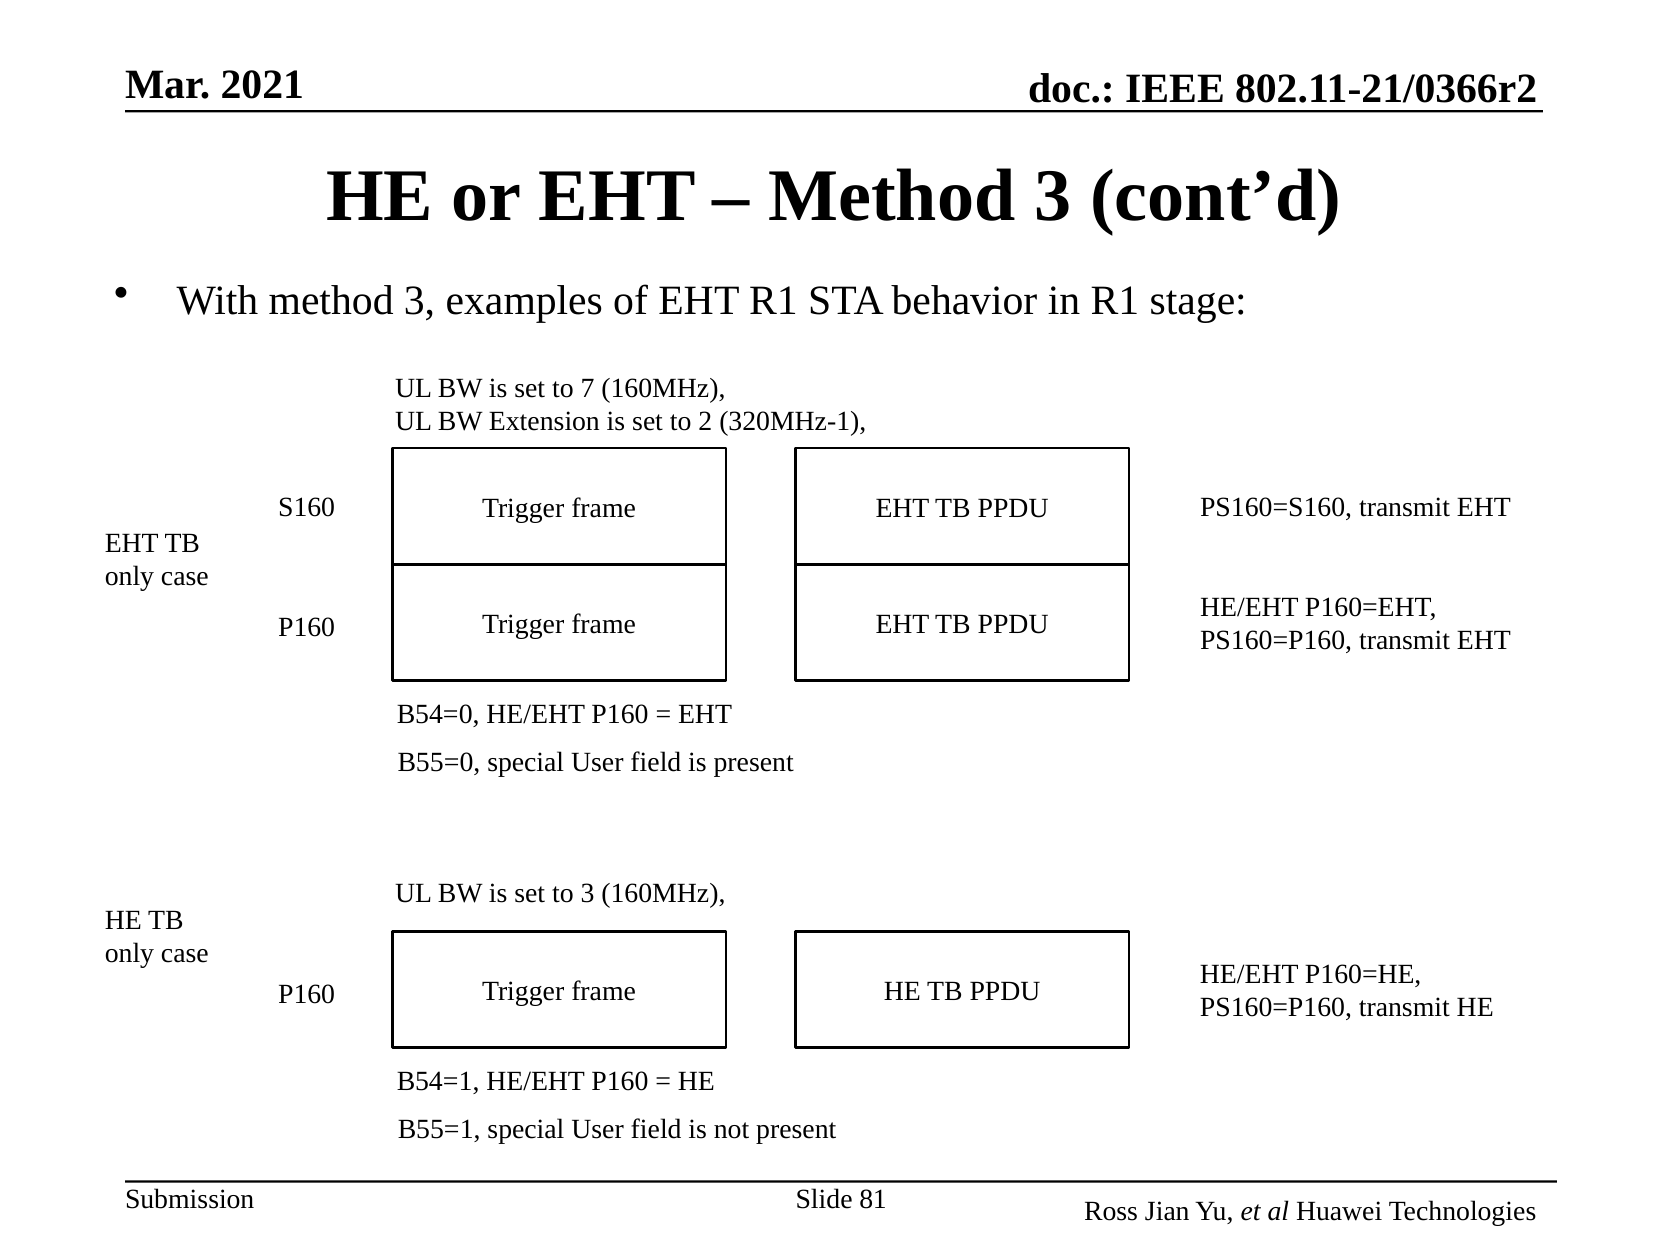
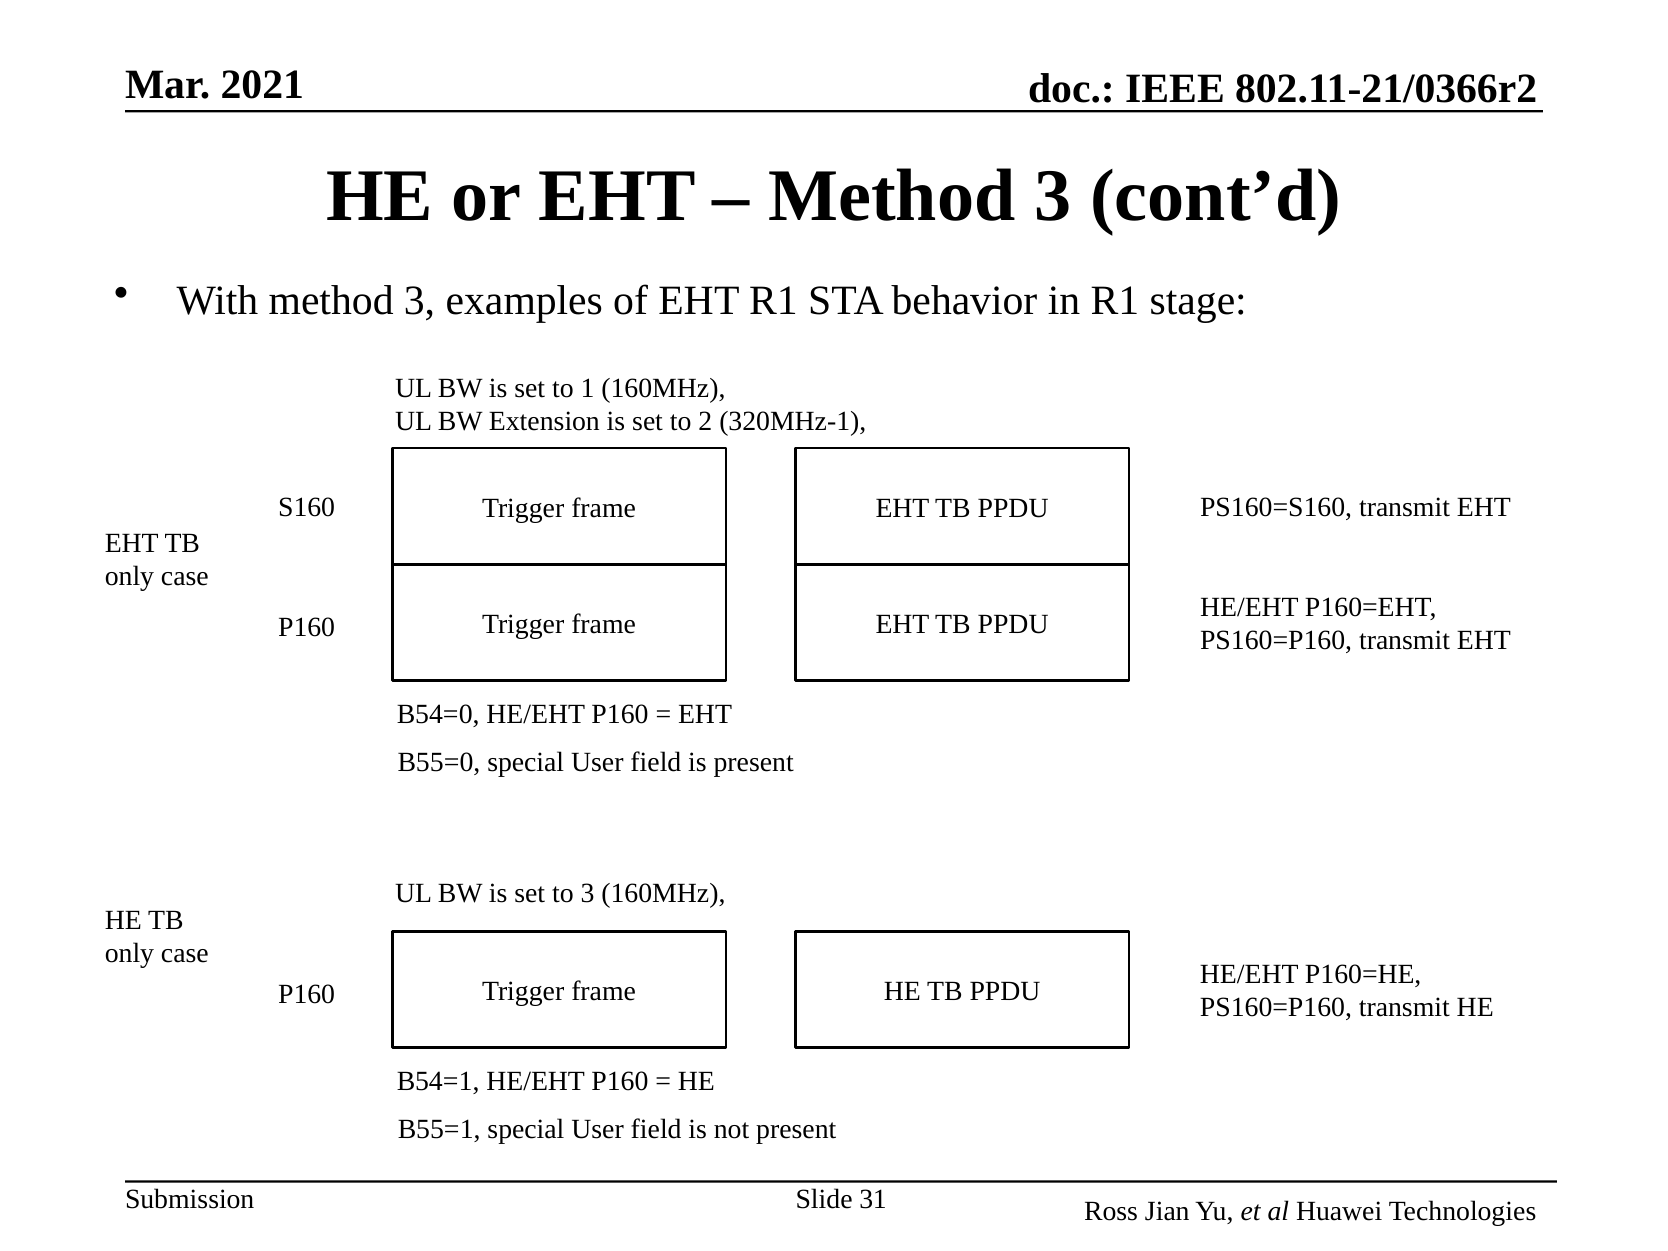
7: 7 -> 1
81: 81 -> 31
